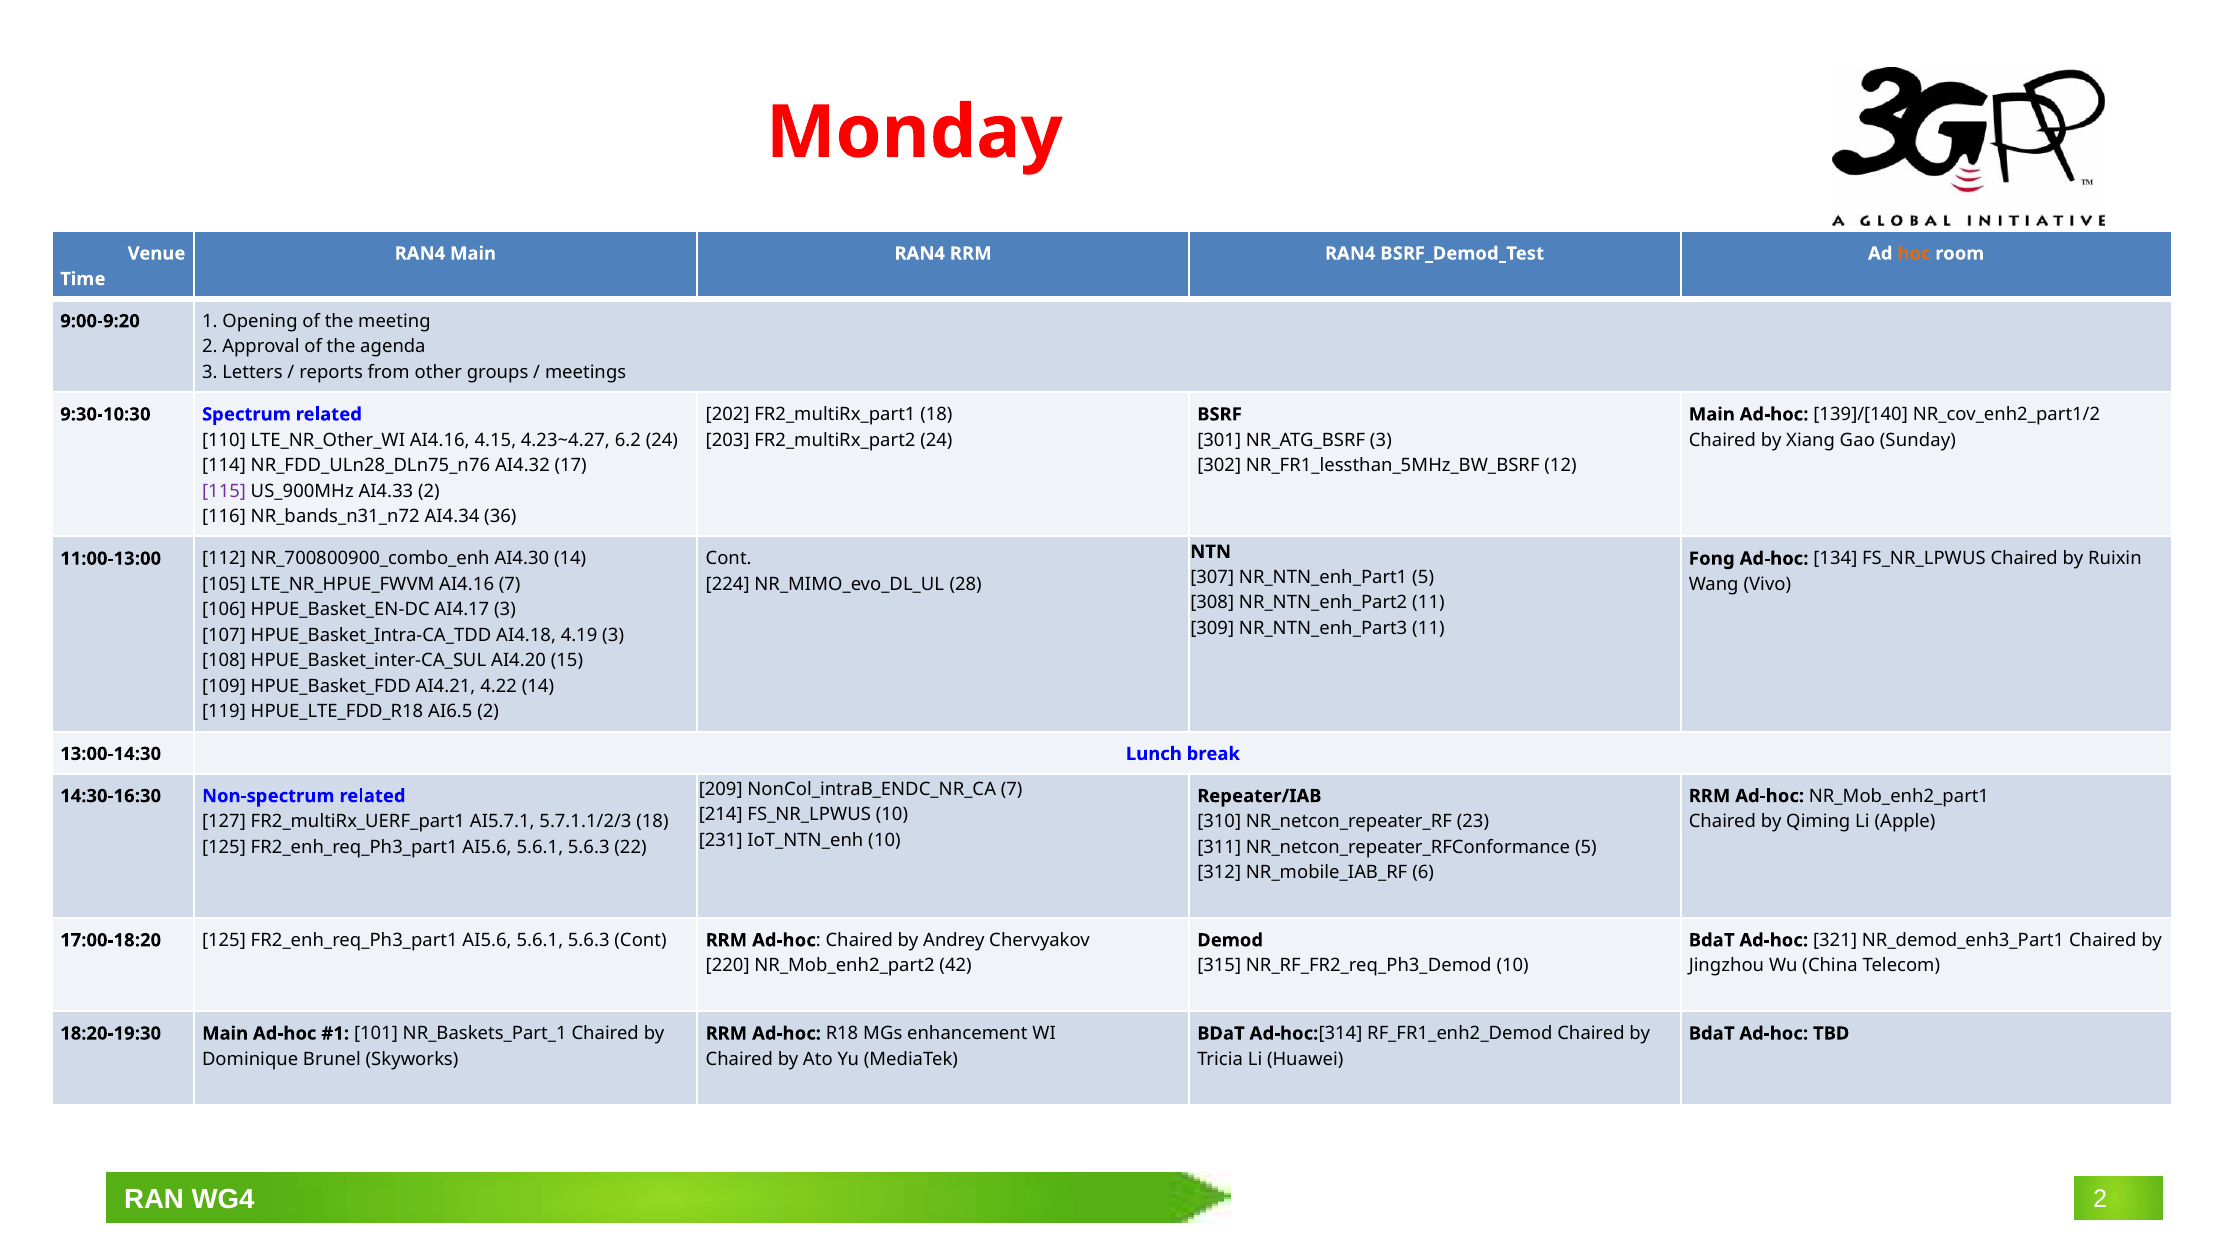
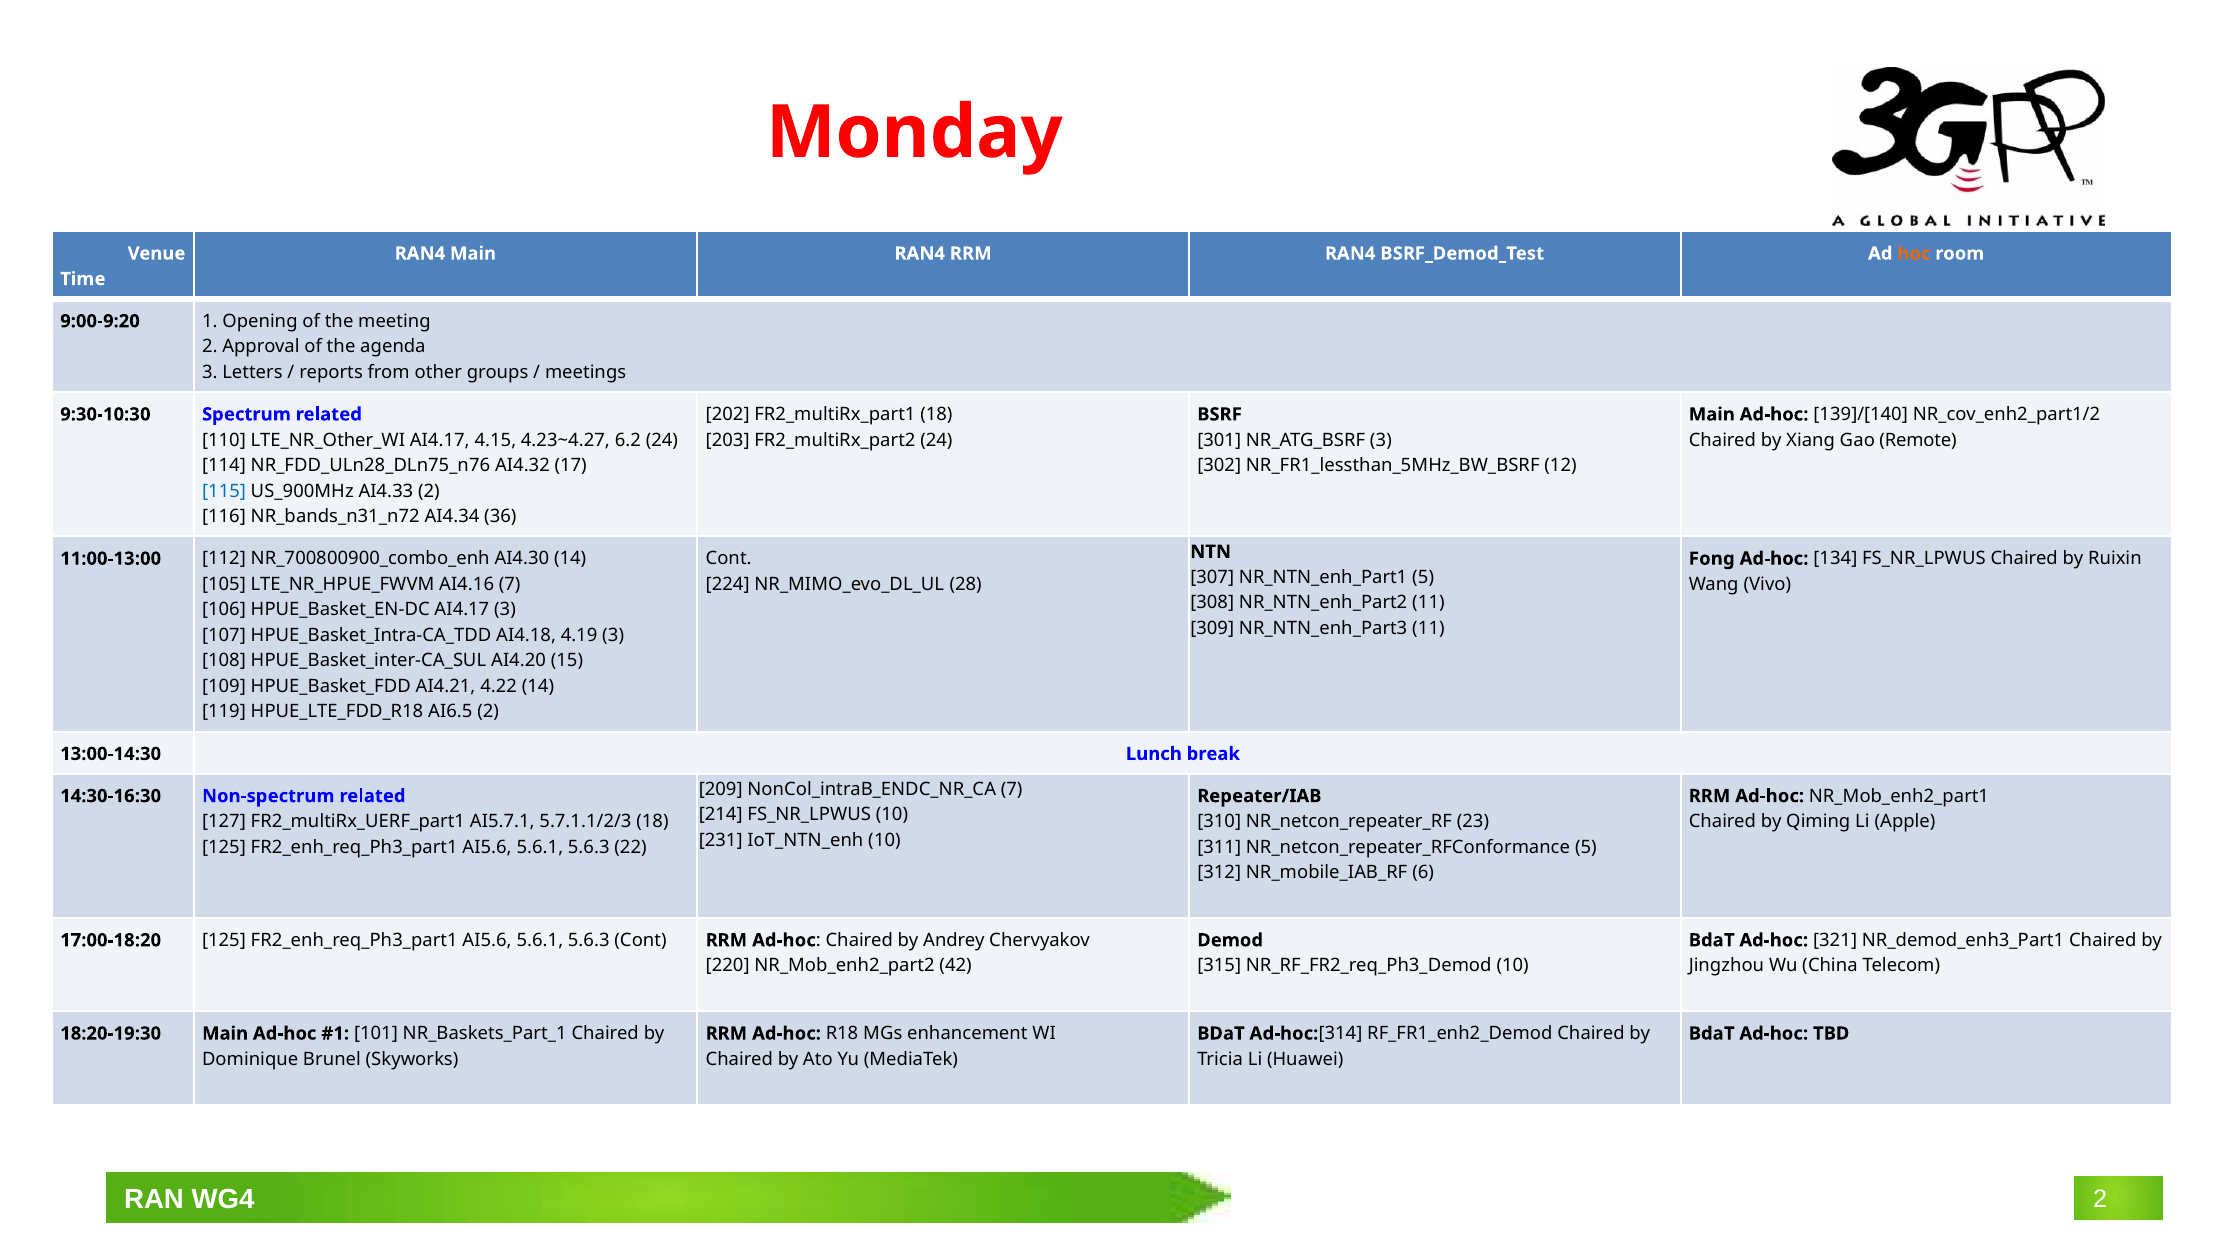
AI4.16 at (440, 440): AI4.16 -> AI4.17
Sunday: Sunday -> Remote
115 colour: purple -> blue
